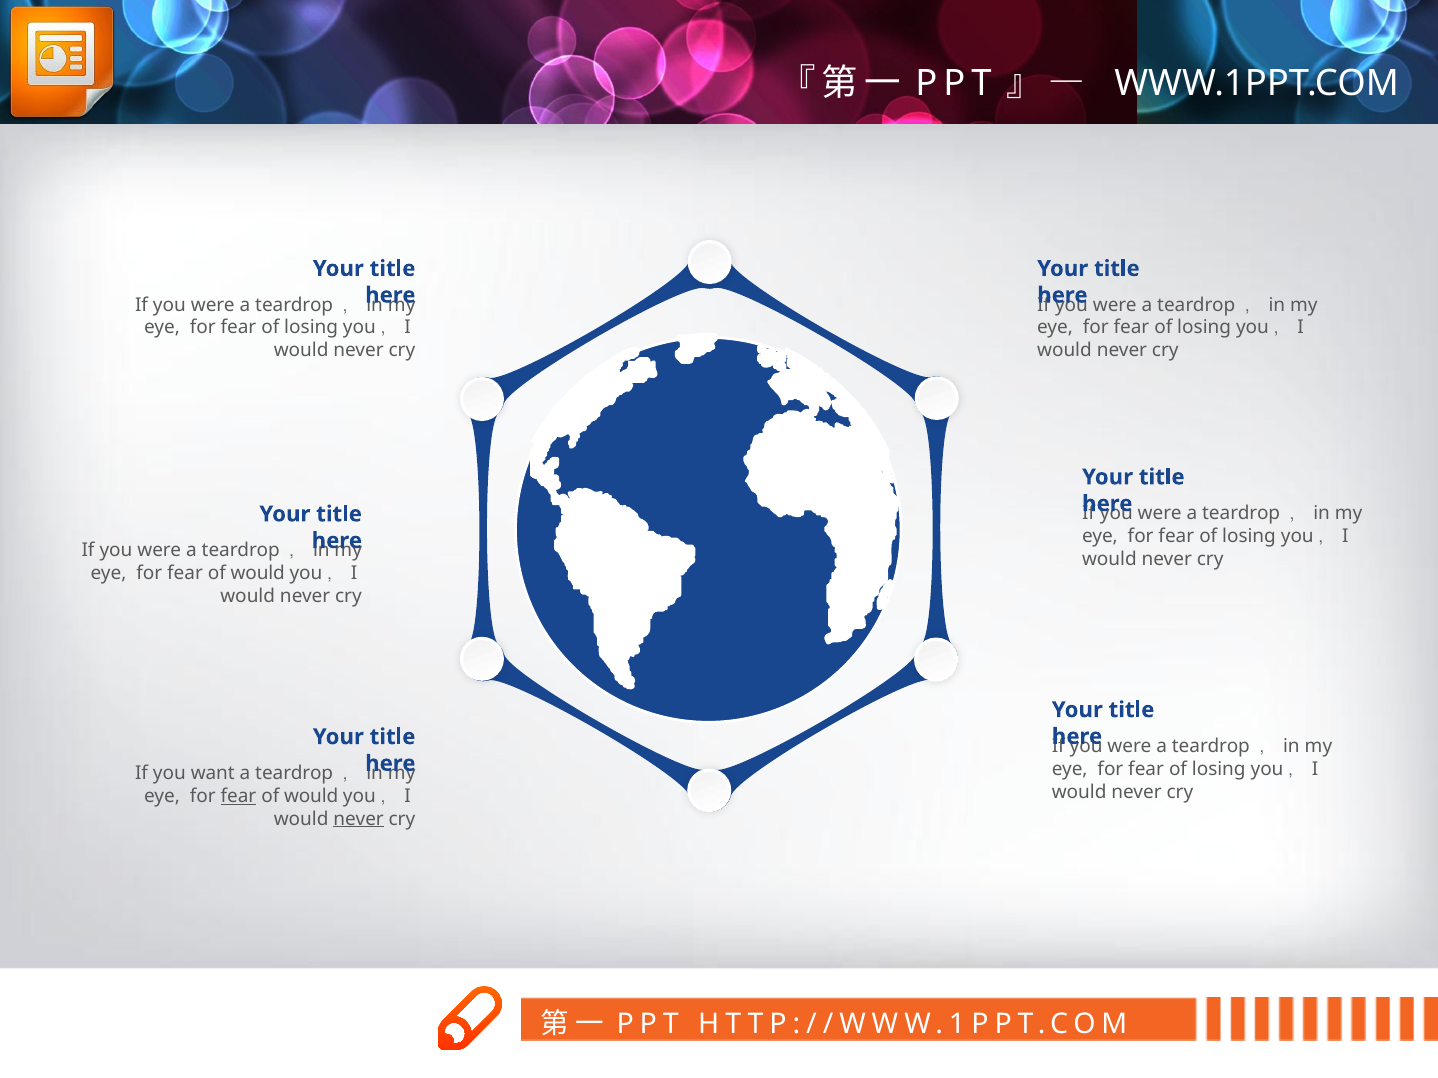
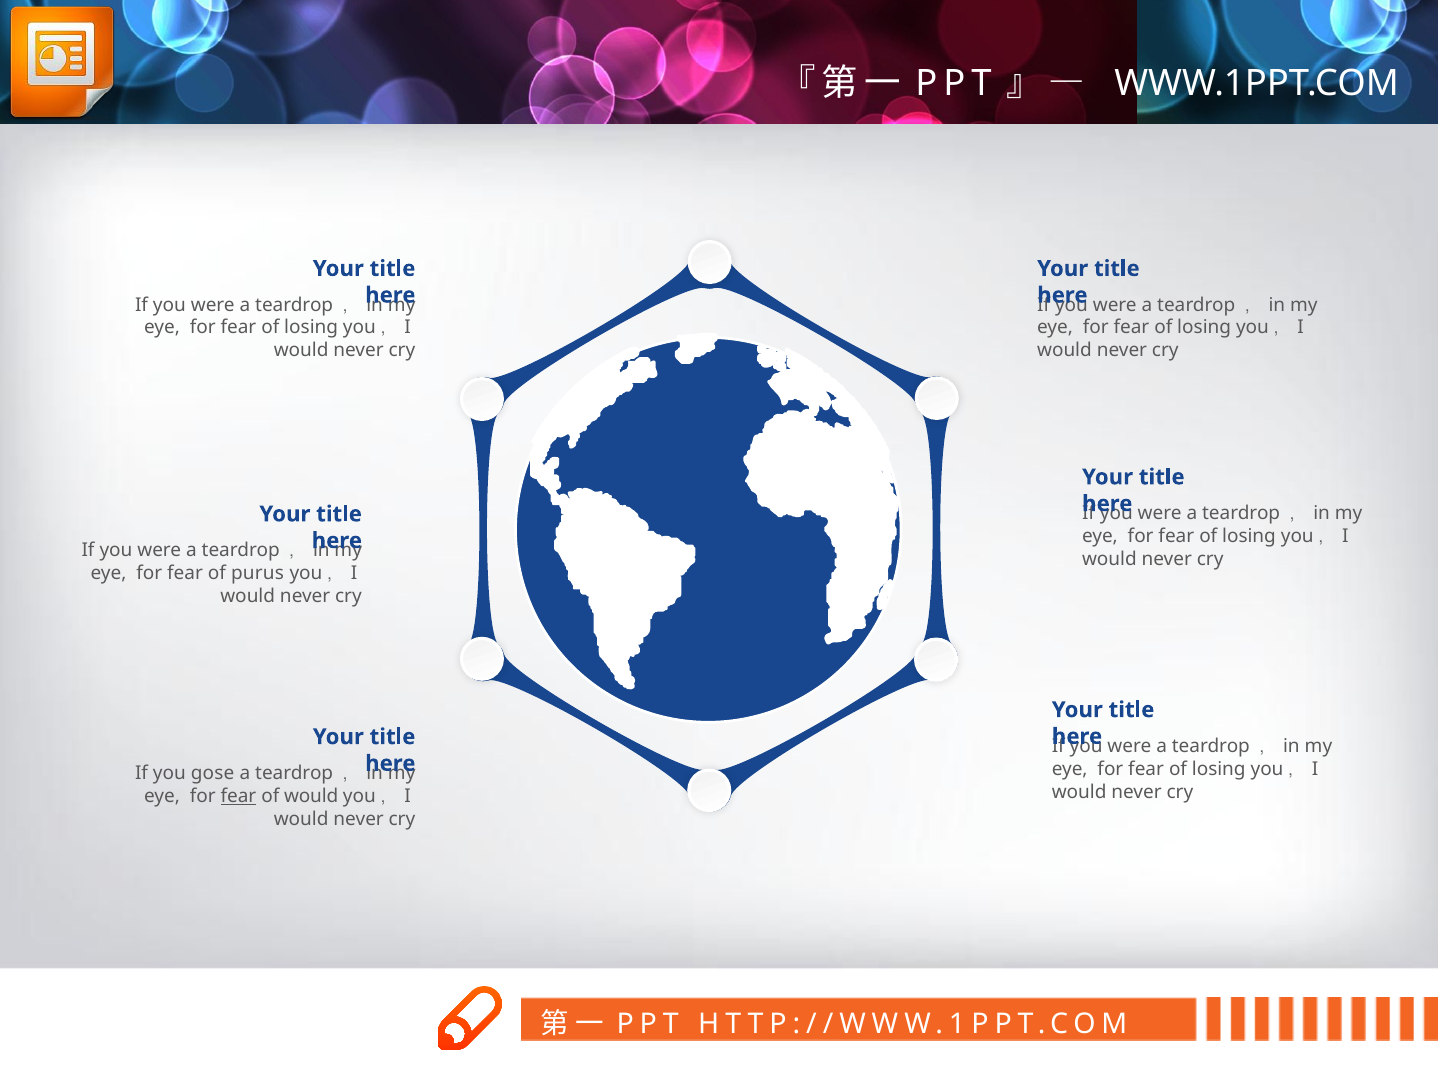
would at (258, 573): would -> purus
want: want -> gose
never at (359, 819) underline: present -> none
